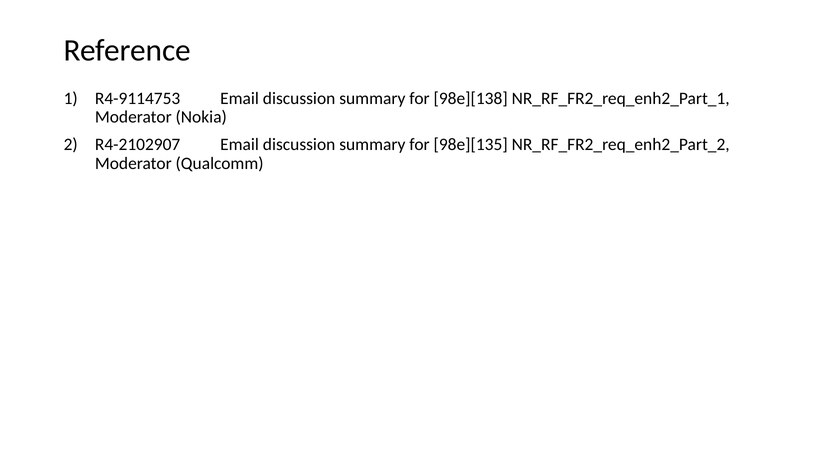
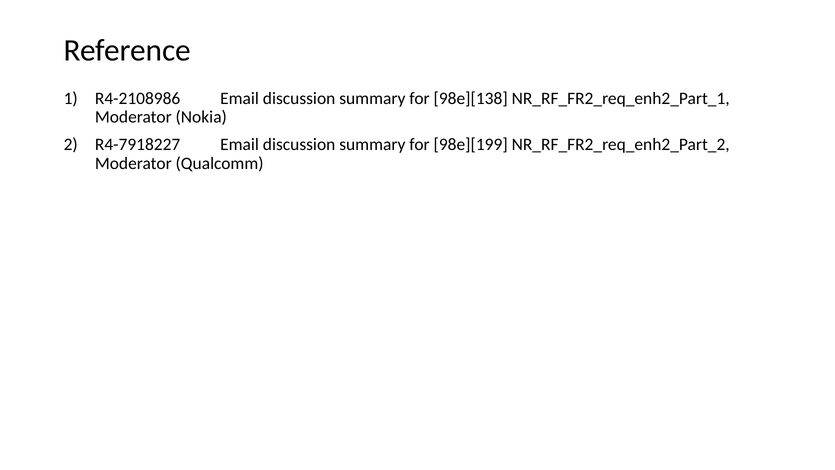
R4-9114753: R4-9114753 -> R4-2108986
R4-2102907: R4-2102907 -> R4-7918227
98e][135: 98e][135 -> 98e][199
